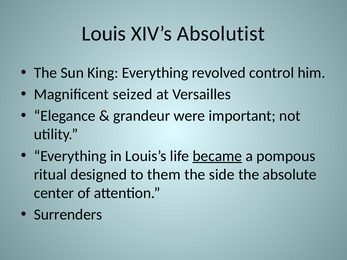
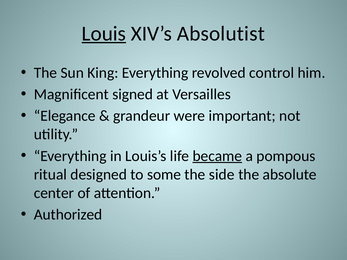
Louis underline: none -> present
seized: seized -> signed
them: them -> some
Surrenders: Surrenders -> Authorized
